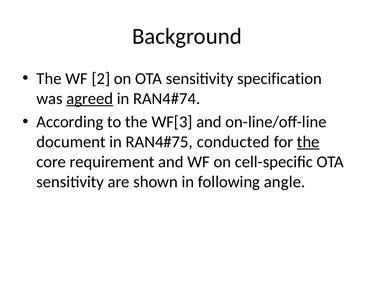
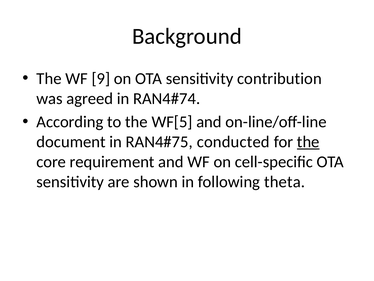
2: 2 -> 9
specification: specification -> contribution
agreed underline: present -> none
WF[3: WF[3 -> WF[5
angle: angle -> theta
